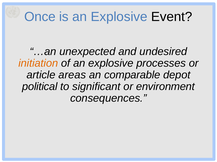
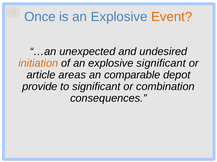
Event colour: black -> orange
explosive processes: processes -> significant
political: political -> provide
environment: environment -> combination
